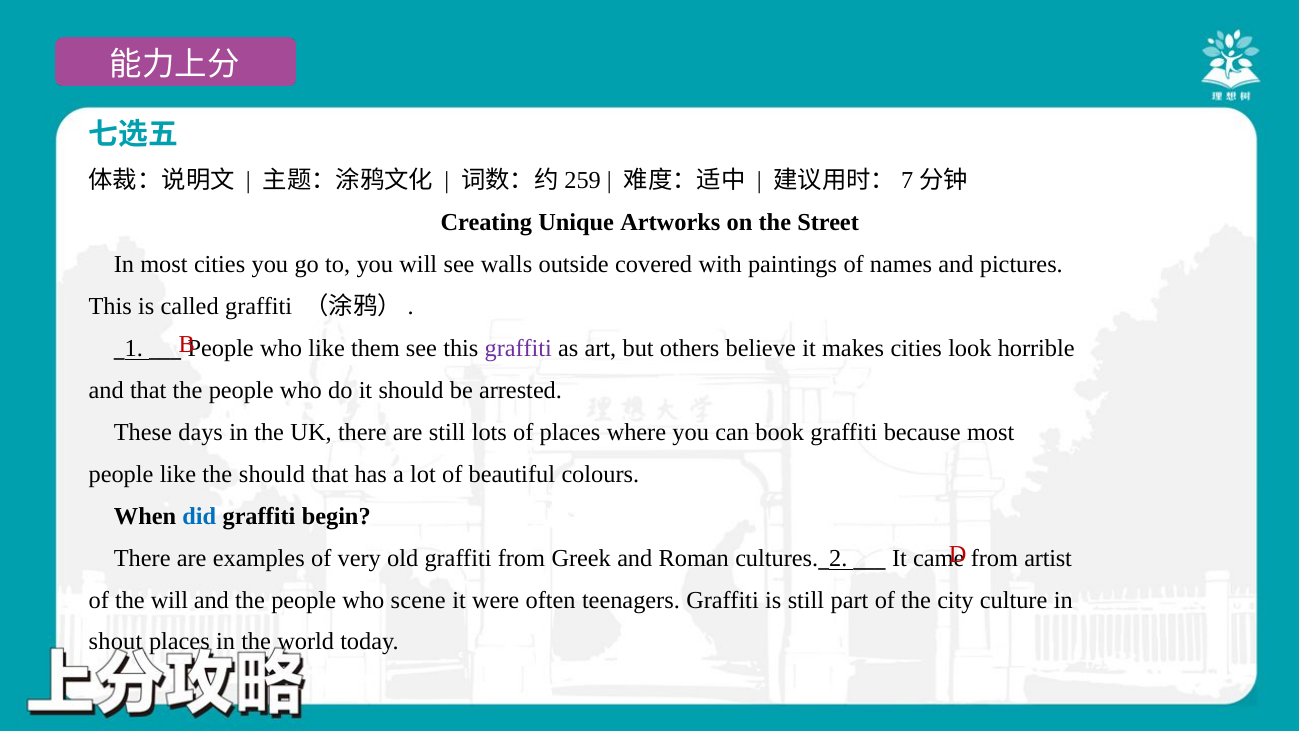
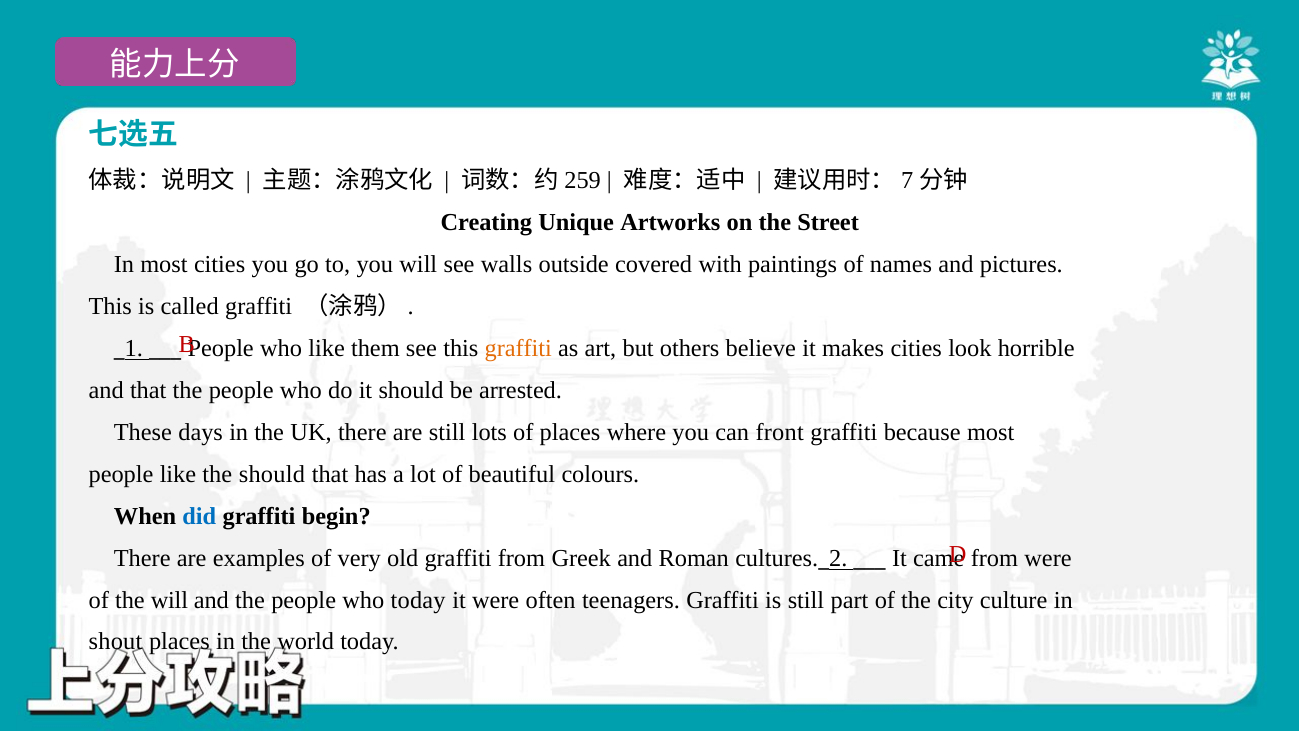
graffiti at (518, 348) colour: purple -> orange
book: book -> front
from artist: artist -> were
who scene: scene -> today
